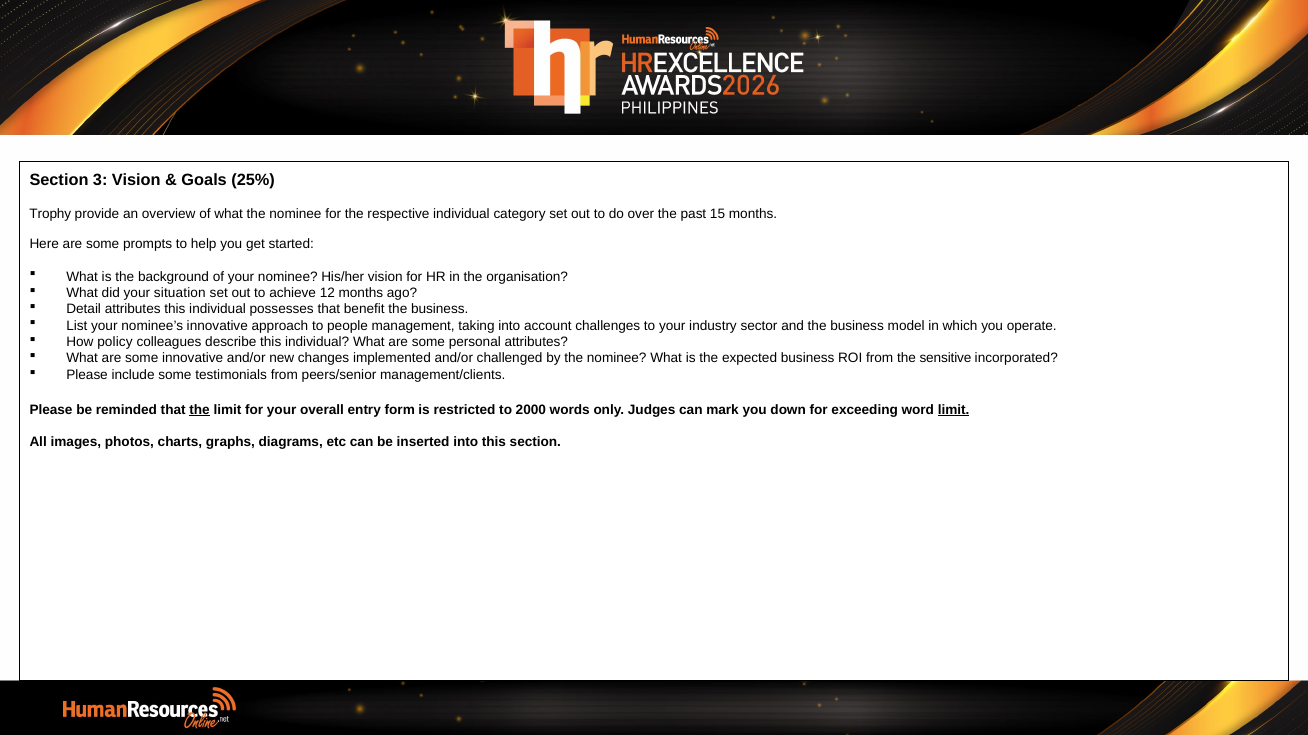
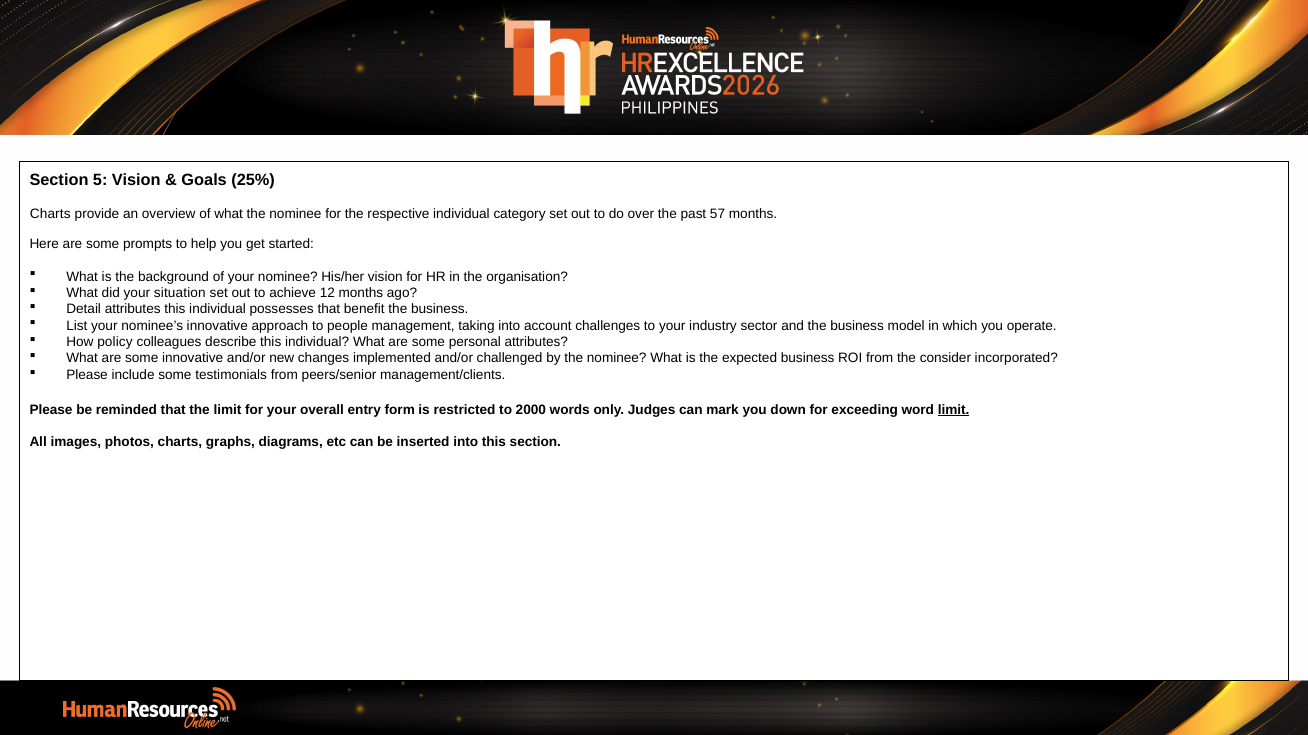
3: 3 -> 5
Trophy at (50, 214): Trophy -> Charts
15: 15 -> 57
sensitive: sensitive -> consider
the at (200, 410) underline: present -> none
